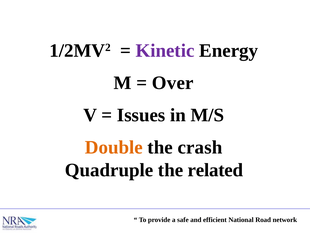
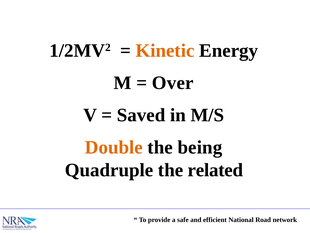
Kinetic colour: purple -> orange
Issues: Issues -> Saved
crash: crash -> being
